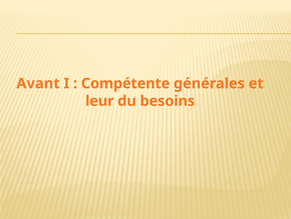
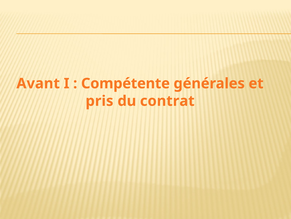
leur: leur -> pris
besoins: besoins -> contrat
